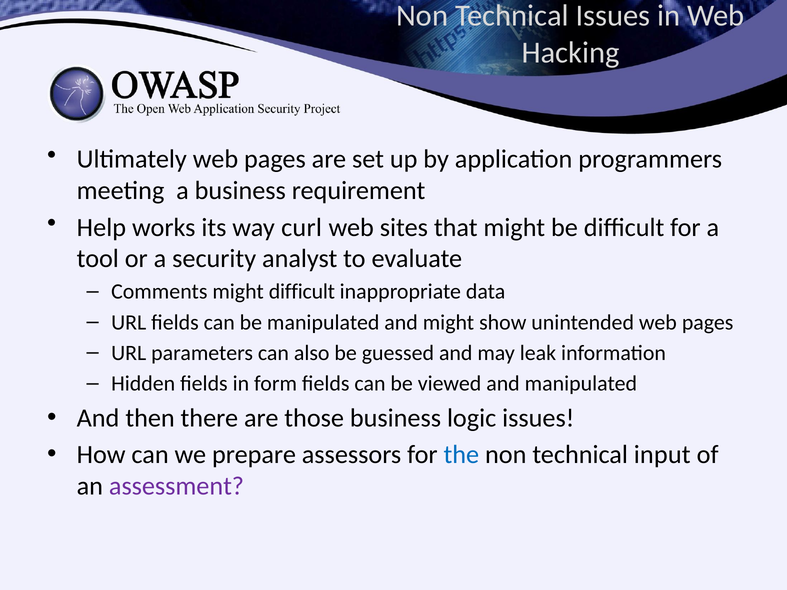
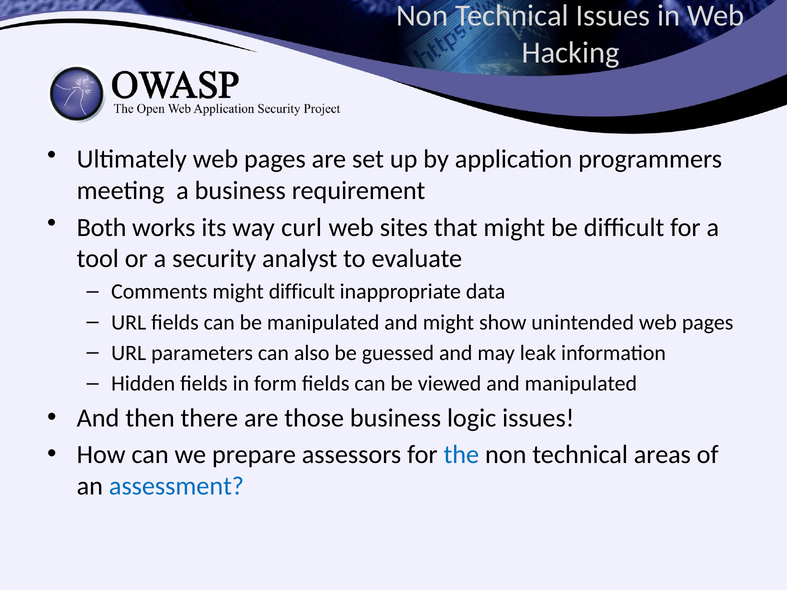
Help: Help -> Both
input: input -> areas
assessment colour: purple -> blue
